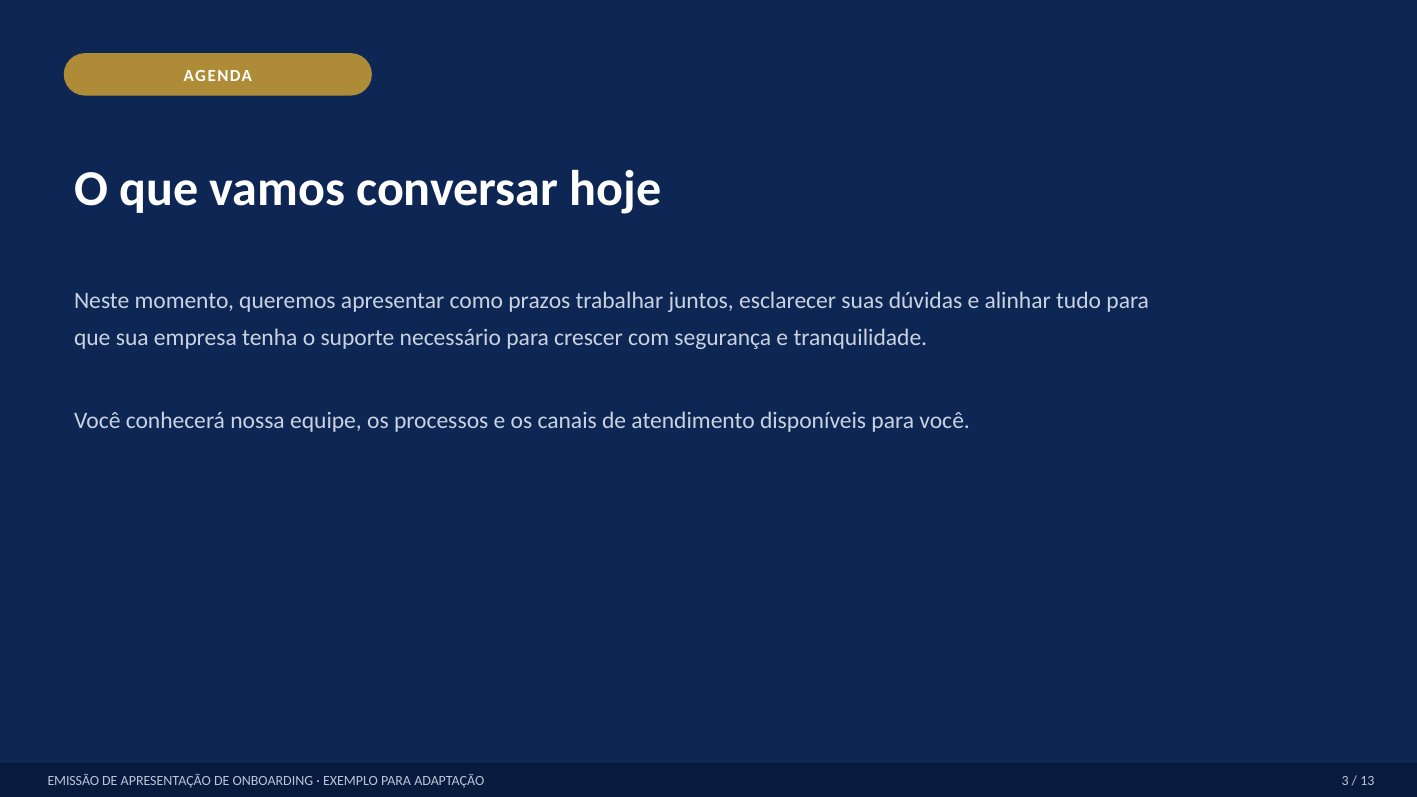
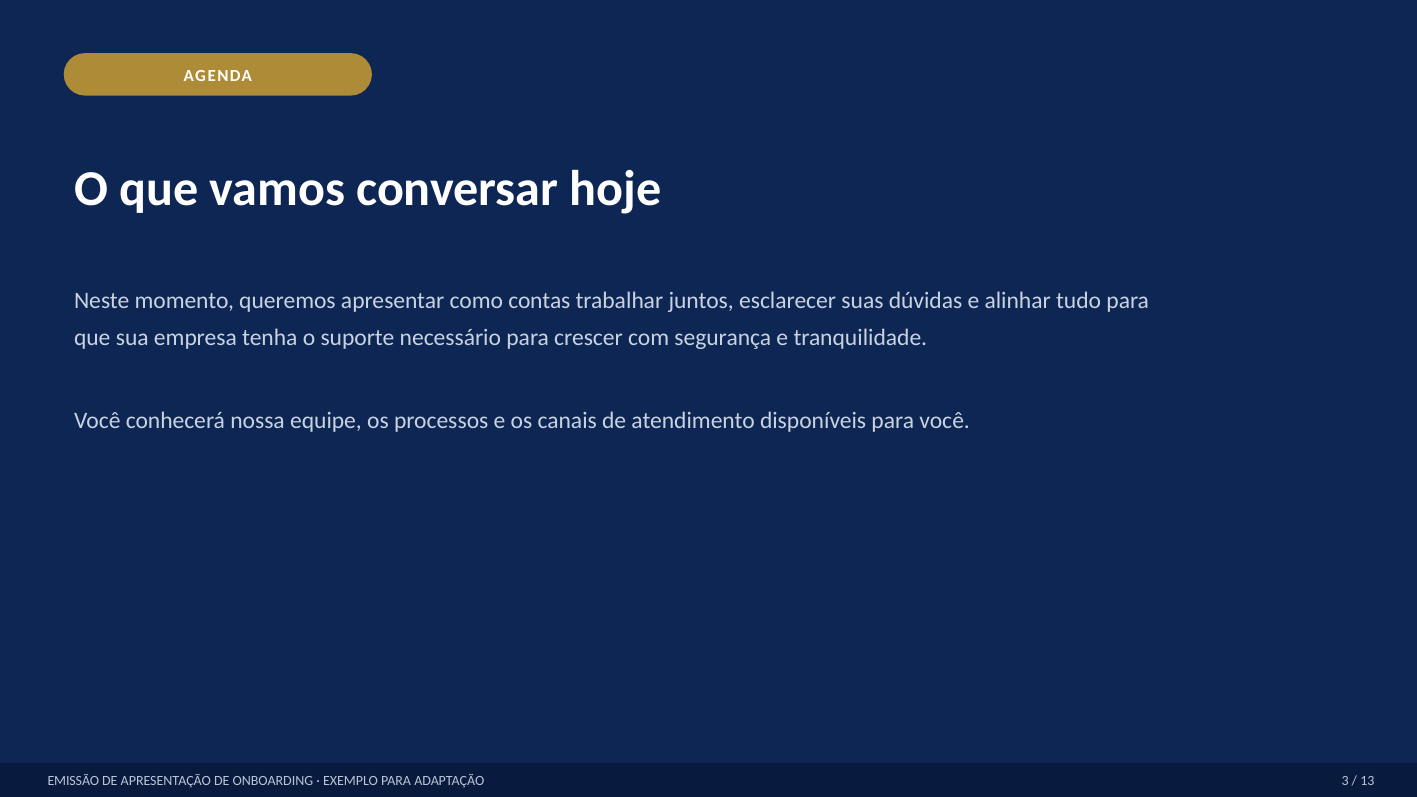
prazos: prazos -> contas
